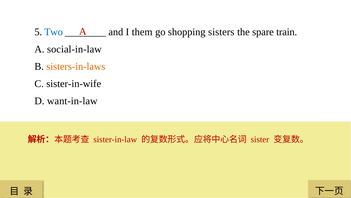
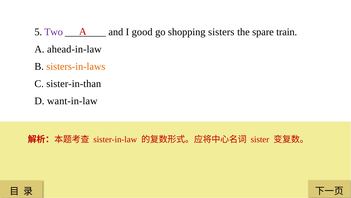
Two colour: blue -> purple
them: them -> good
social-in-law: social-in-law -> ahead-in-law
sister-in-wife: sister-in-wife -> sister-in-than
